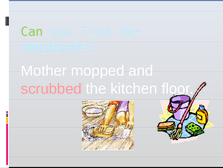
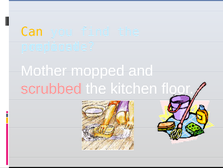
Can colour: light green -> yellow
